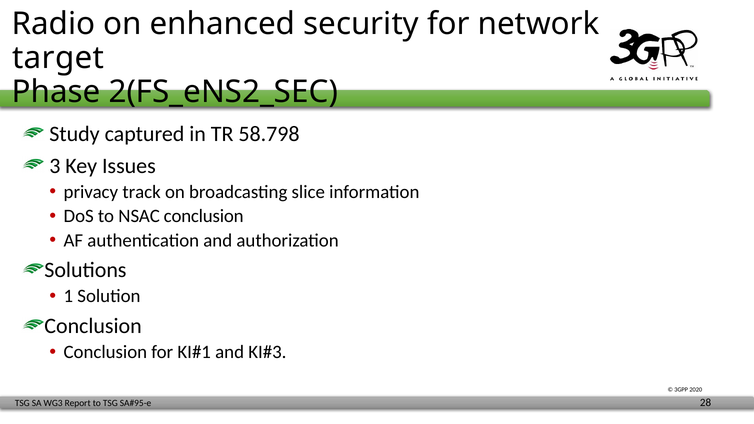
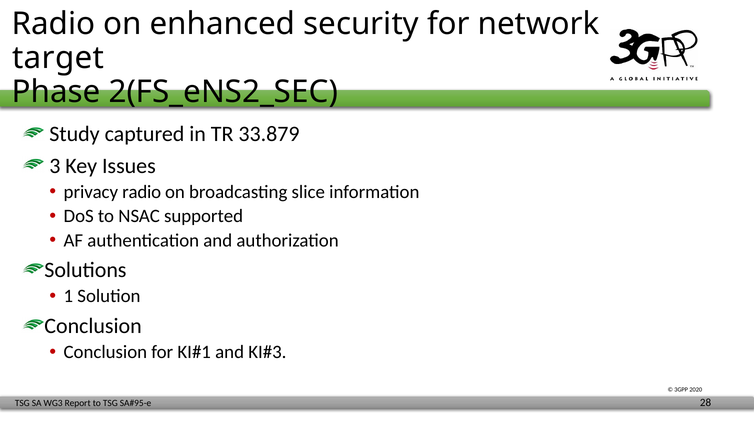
58.798: 58.798 -> 33.879
privacy track: track -> radio
NSAC conclusion: conclusion -> supported
